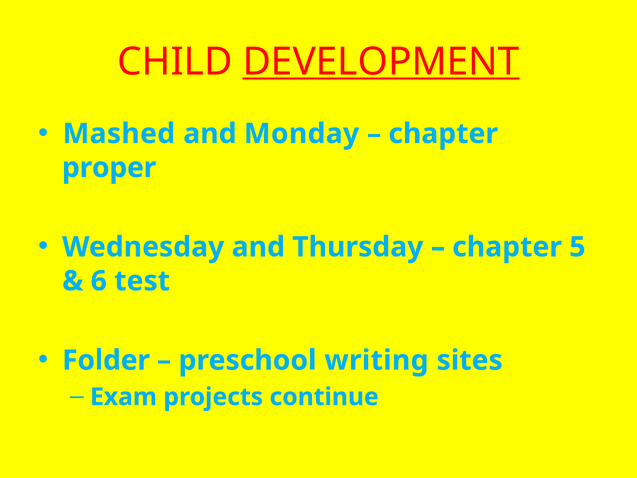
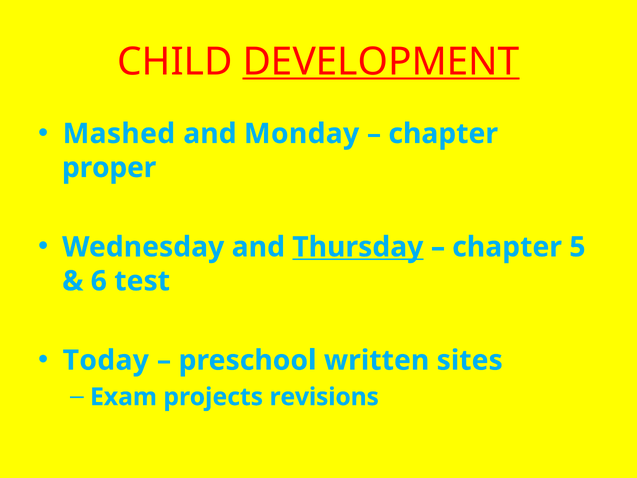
Thursday underline: none -> present
Folder: Folder -> Today
writing: writing -> written
continue: continue -> revisions
